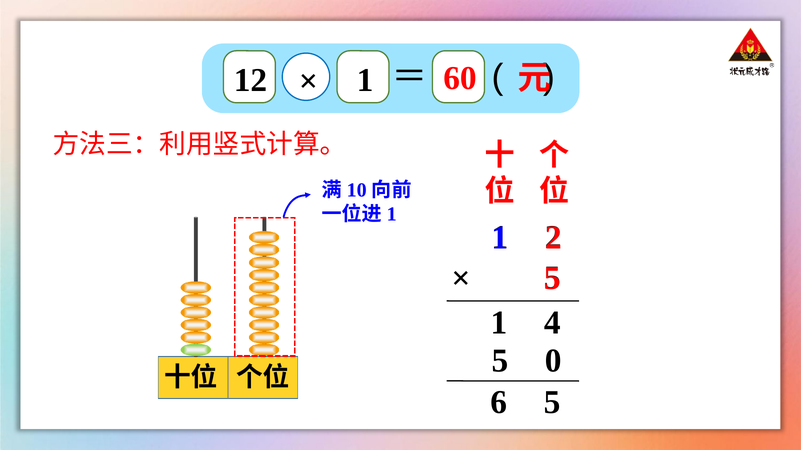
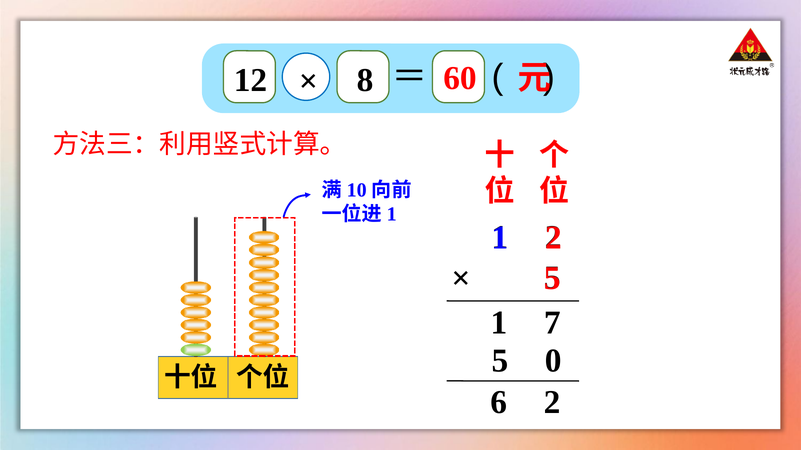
1 at (365, 80): 1 -> 8
4: 4 -> 7
6 5: 5 -> 2
